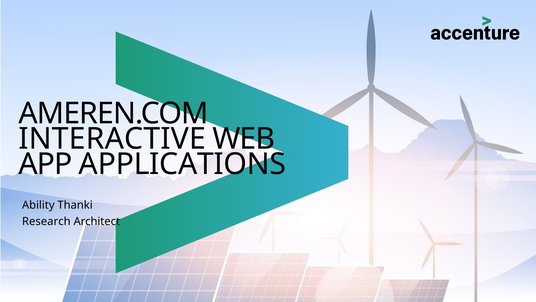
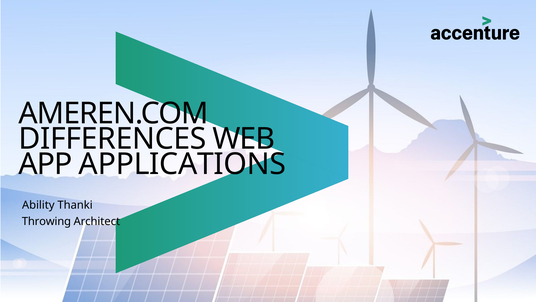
INTERACTIVE: INTERACTIVE -> DIFFERENCES
Research: Research -> Throwing
